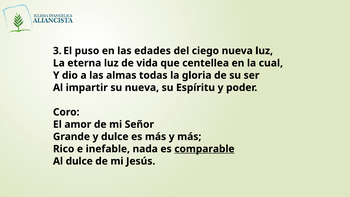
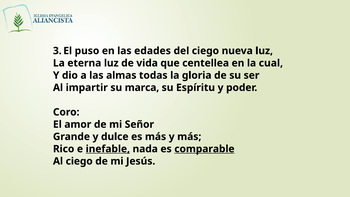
su nueva: nueva -> marca
inefable underline: none -> present
Al dulce: dulce -> ciego
